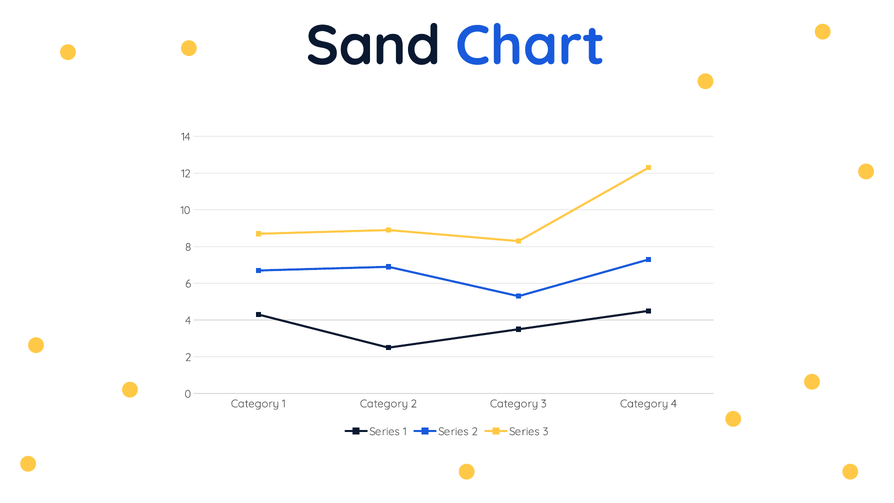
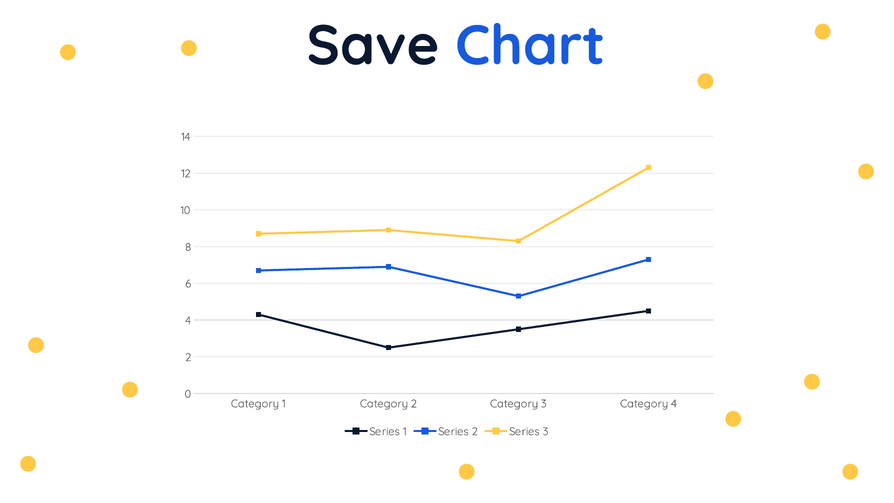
Sand: Sand -> Save
